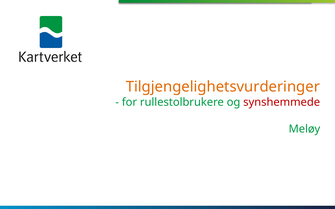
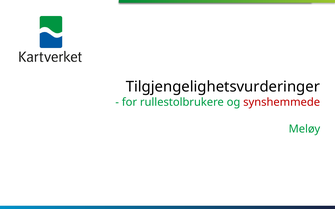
Tilgjengelighetsvurderinger colour: orange -> black
